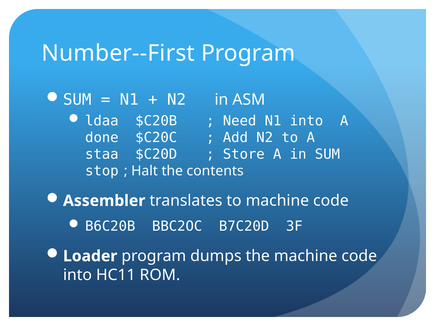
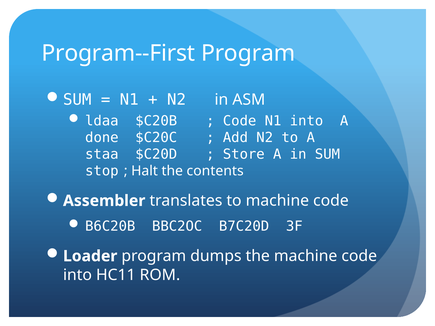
Number--First: Number--First -> Program--First
Need at (240, 121): Need -> Code
